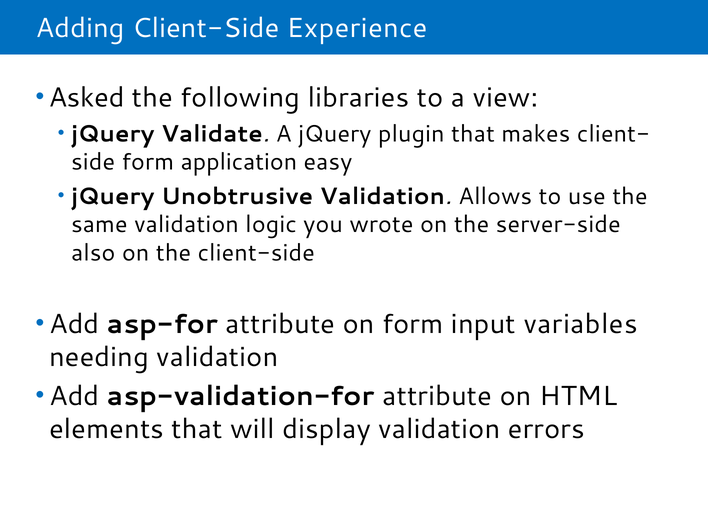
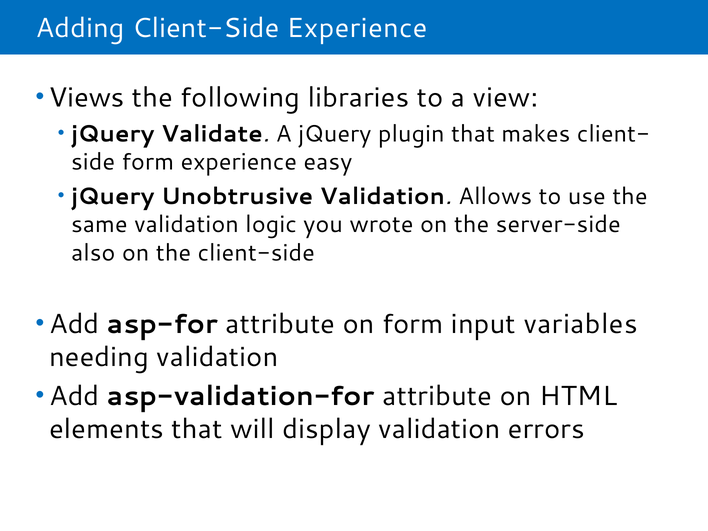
Asked: Asked -> Views
form application: application -> experience
